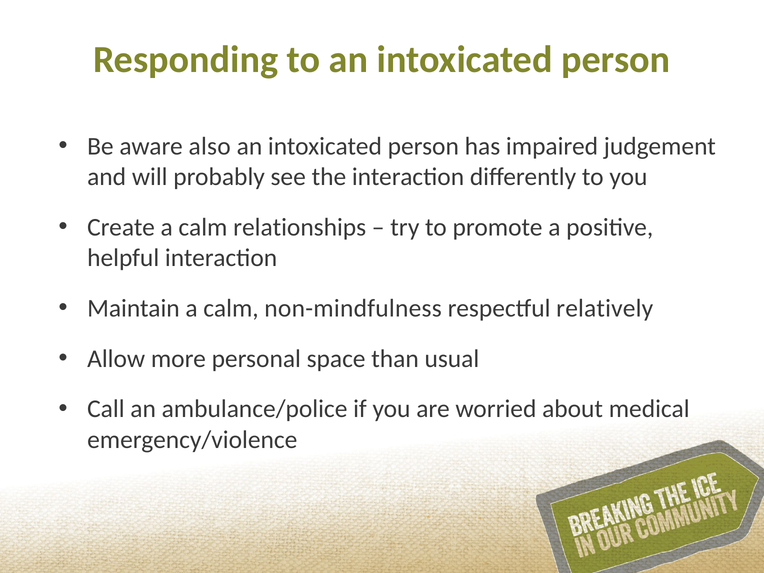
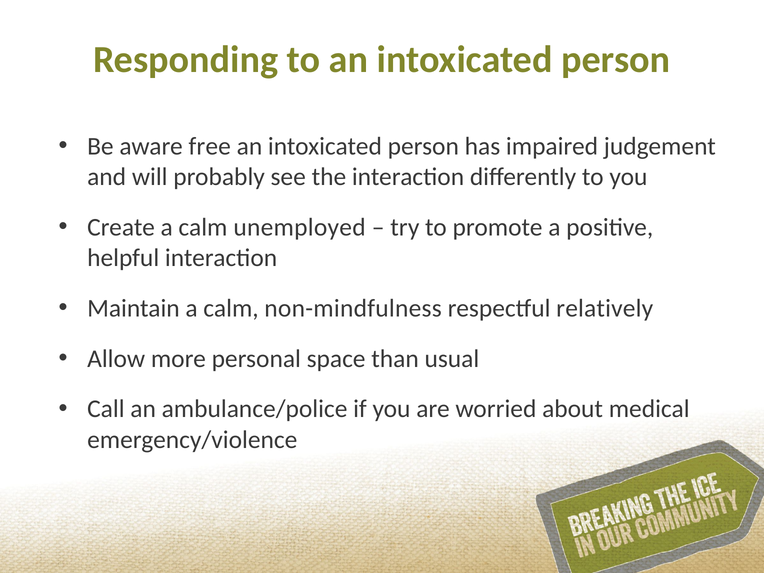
also: also -> free
relationships: relationships -> unemployed
